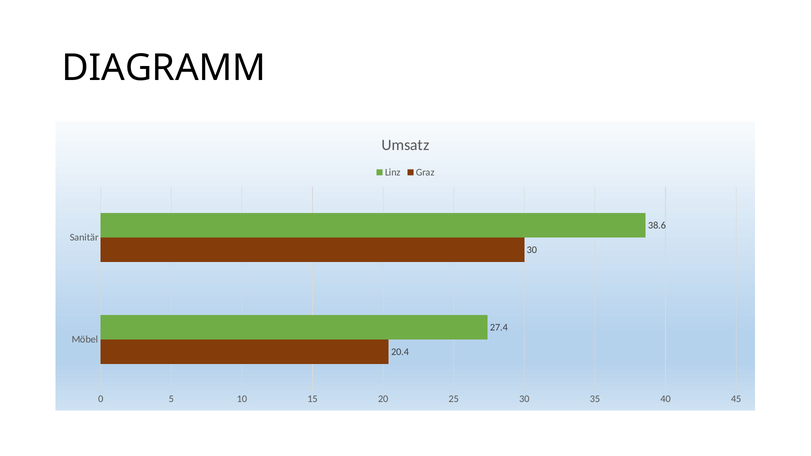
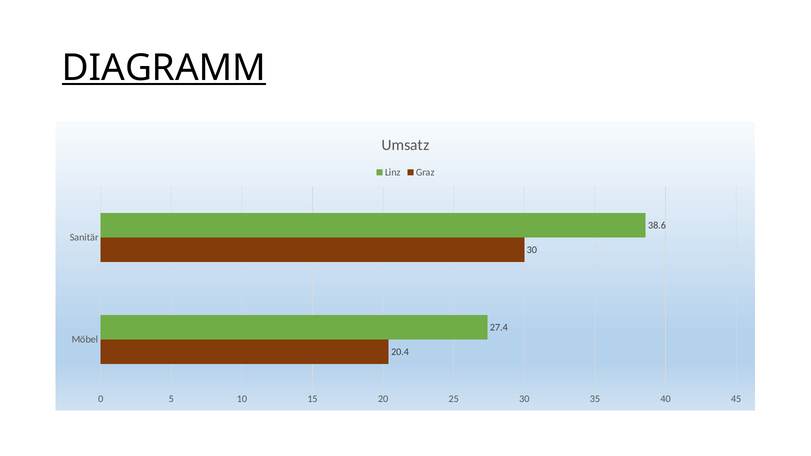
DIAGRAMM underline: none -> present
